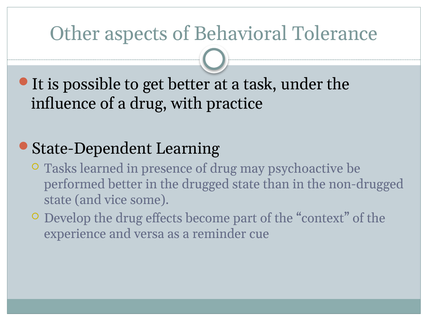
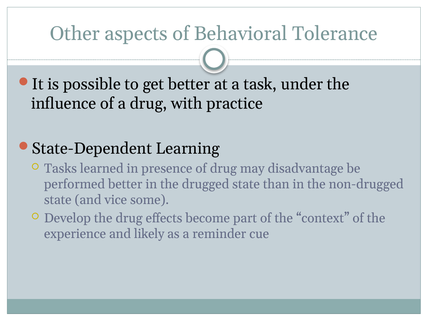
psychoactive: psychoactive -> disadvantage
versa: versa -> likely
